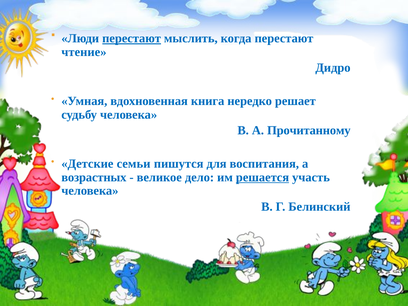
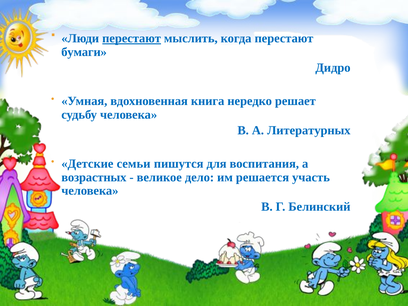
чтение: чтение -> бумаги
Прочитанному: Прочитанному -> Литературных
решается underline: present -> none
